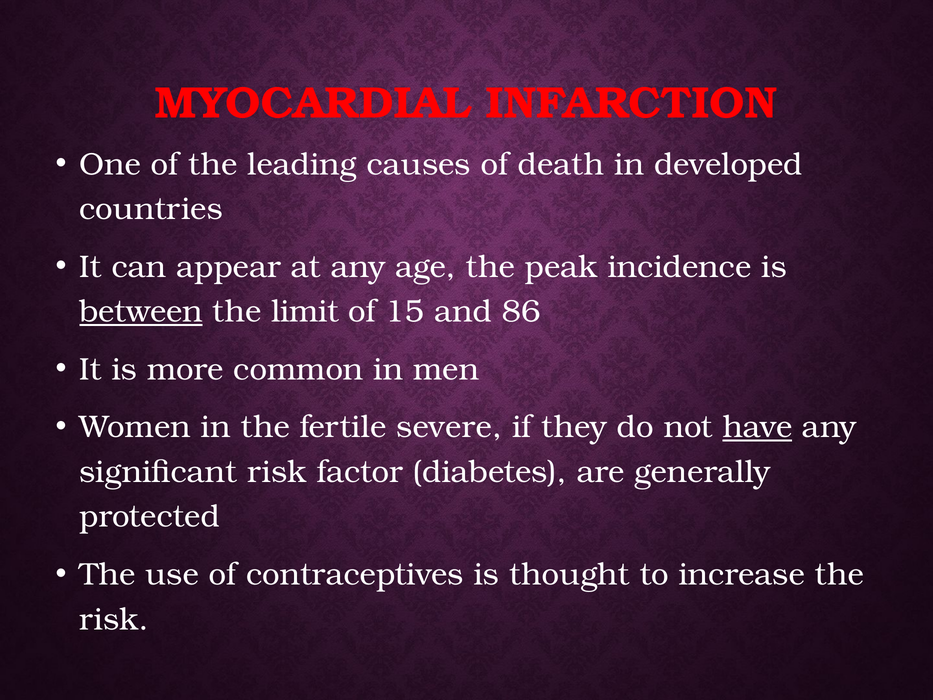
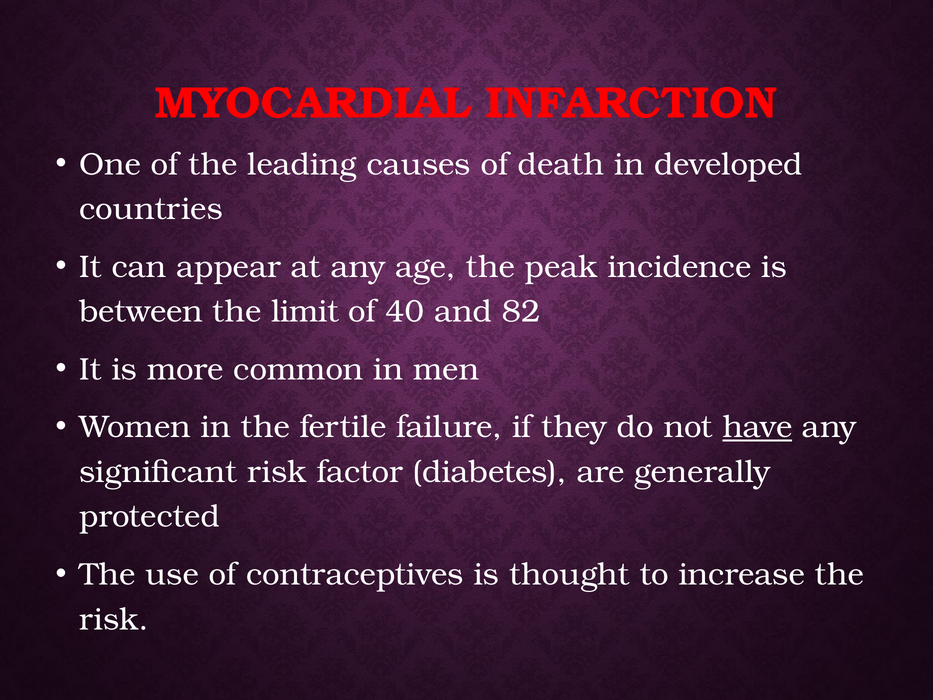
between underline: present -> none
15: 15 -> 40
86: 86 -> 82
severe: severe -> failure
